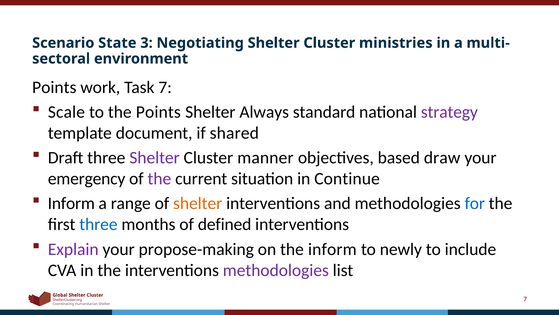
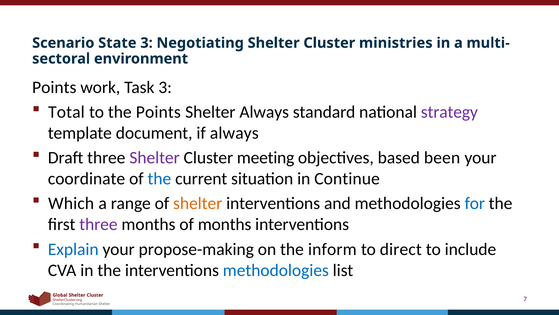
Task 7: 7 -> 3
Scale: Scale -> Total
if shared: shared -> always
manner: manner -> meeting
draw: draw -> been
emergency: emergency -> coordinate
the at (159, 178) colour: purple -> blue
Inform at (71, 203): Inform -> Which
three at (98, 224) colour: blue -> purple
of defined: defined -> months
Explain colour: purple -> blue
newly: newly -> direct
methodologies at (276, 270) colour: purple -> blue
